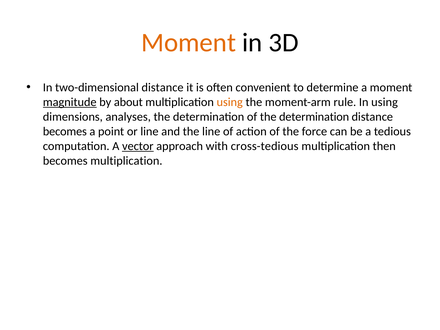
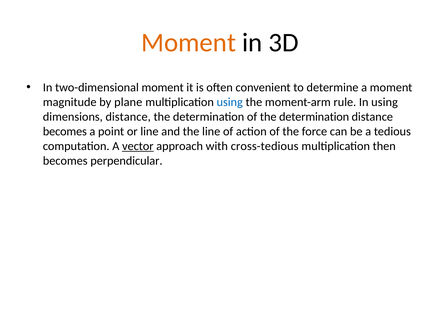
two-dimensional distance: distance -> moment
magnitude underline: present -> none
about: about -> plane
using at (230, 102) colour: orange -> blue
dimensions analyses: analyses -> distance
becomes multiplication: multiplication -> perpendicular
